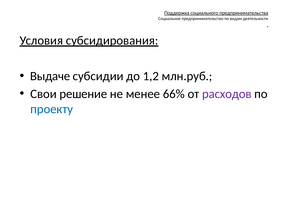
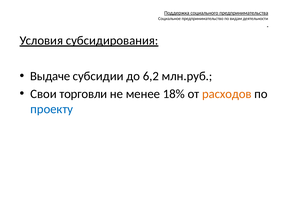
1,2: 1,2 -> 6,2
решение: решение -> торговли
66%: 66% -> 18%
расходов colour: purple -> orange
